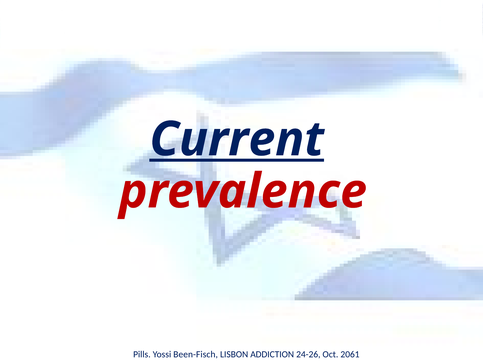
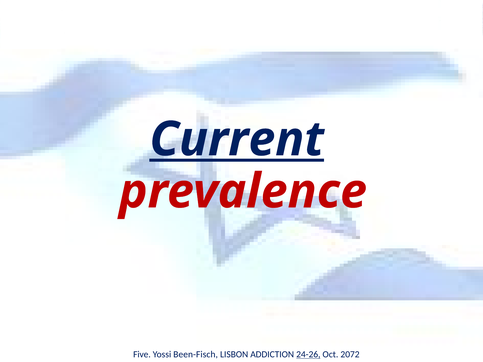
Pills: Pills -> Five
24-26 underline: none -> present
2061: 2061 -> 2072
